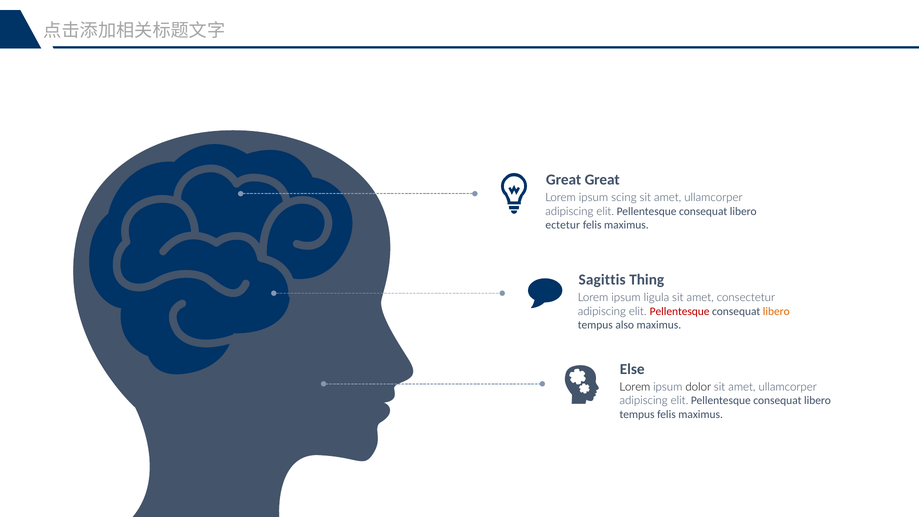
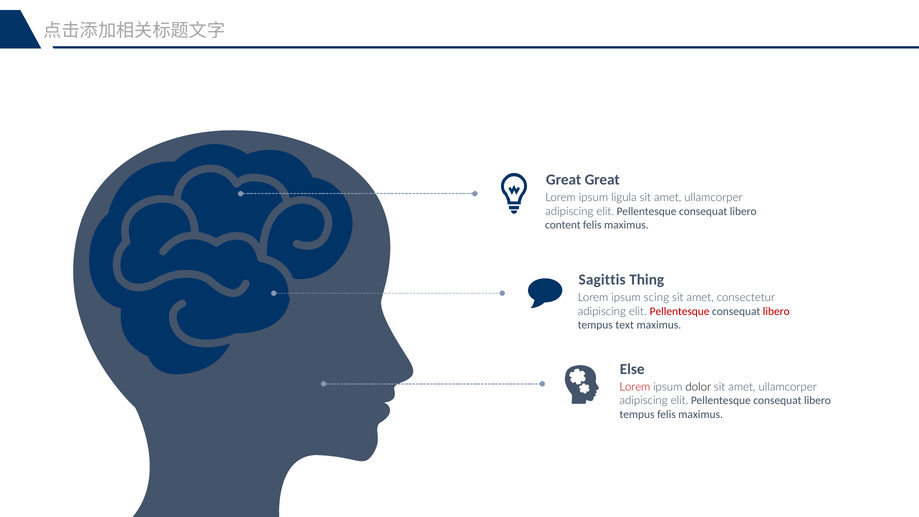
scing: scing -> ligula
ectetur: ectetur -> content
ligula: ligula -> scing
libero at (776, 311) colour: orange -> red
also: also -> text
Lorem at (635, 387) colour: black -> red
